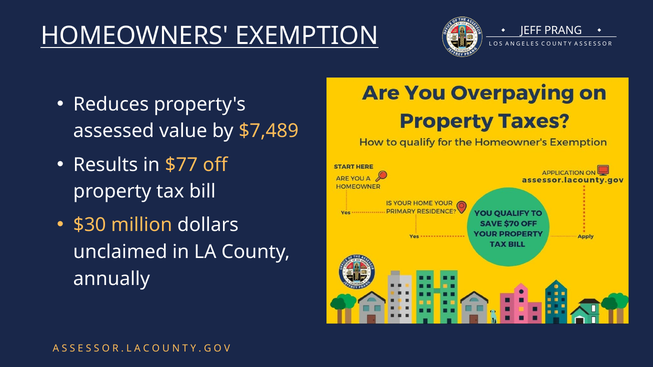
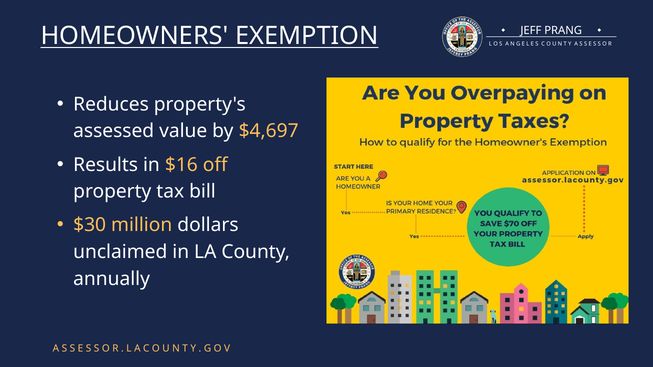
$7,489: $7,489 -> $4,697
$77: $77 -> $16
